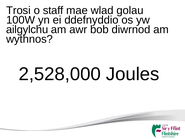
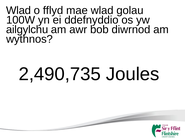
Trosi at (18, 10): Trosi -> Wlad
staff: staff -> fflyd
2,528,000: 2,528,000 -> 2,490,735
